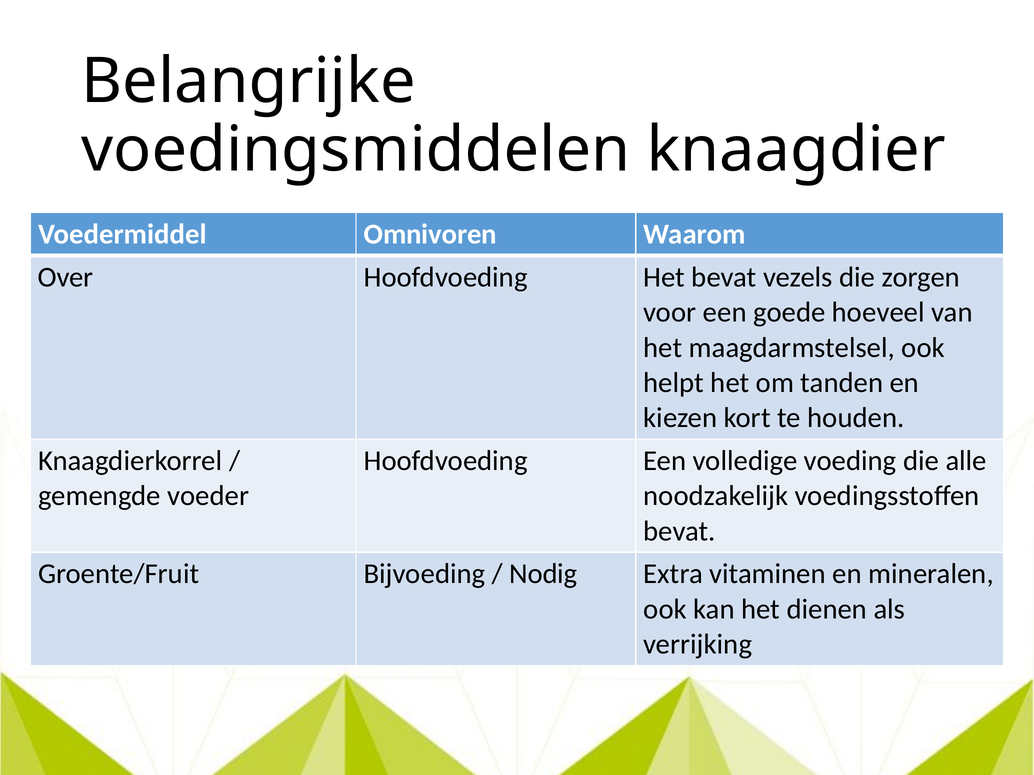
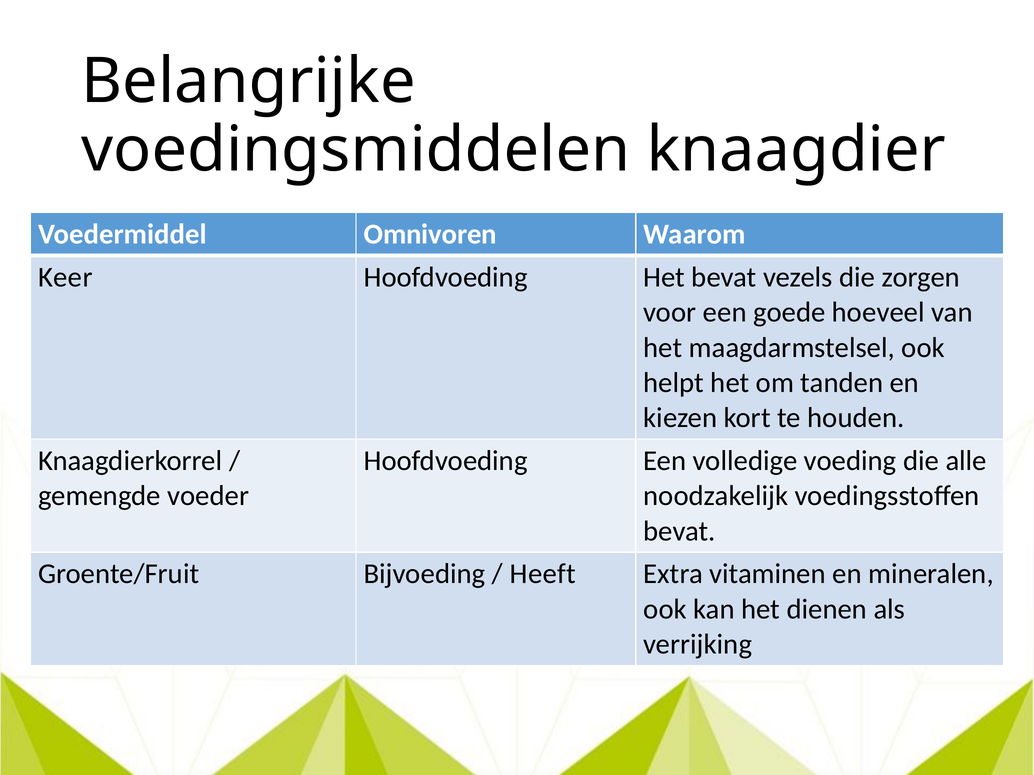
Over: Over -> Keer
Nodig: Nodig -> Heeft
